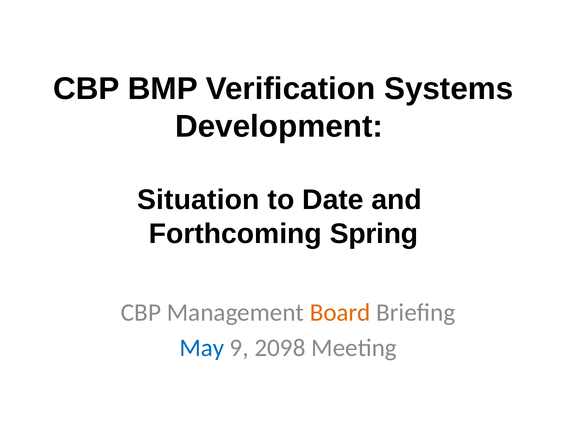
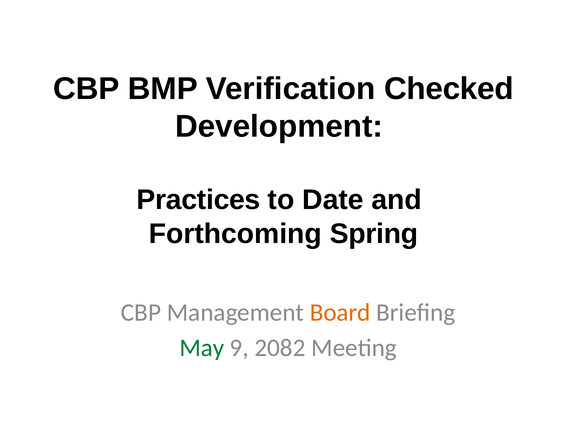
Systems: Systems -> Checked
Situation: Situation -> Practices
May colour: blue -> green
2098: 2098 -> 2082
